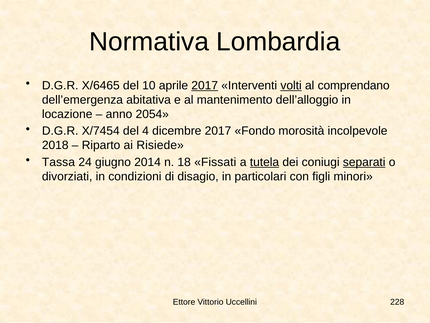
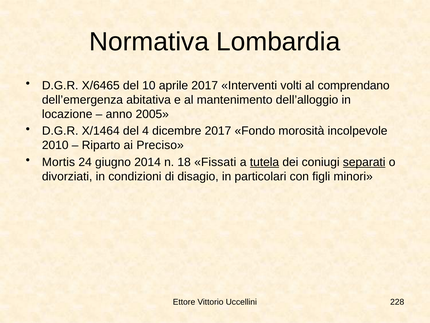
2017 at (205, 85) underline: present -> none
volti underline: present -> none
2054: 2054 -> 2005
X/7454: X/7454 -> X/1464
2018: 2018 -> 2010
Risiede: Risiede -> Preciso
Tassa: Tassa -> Mortis
